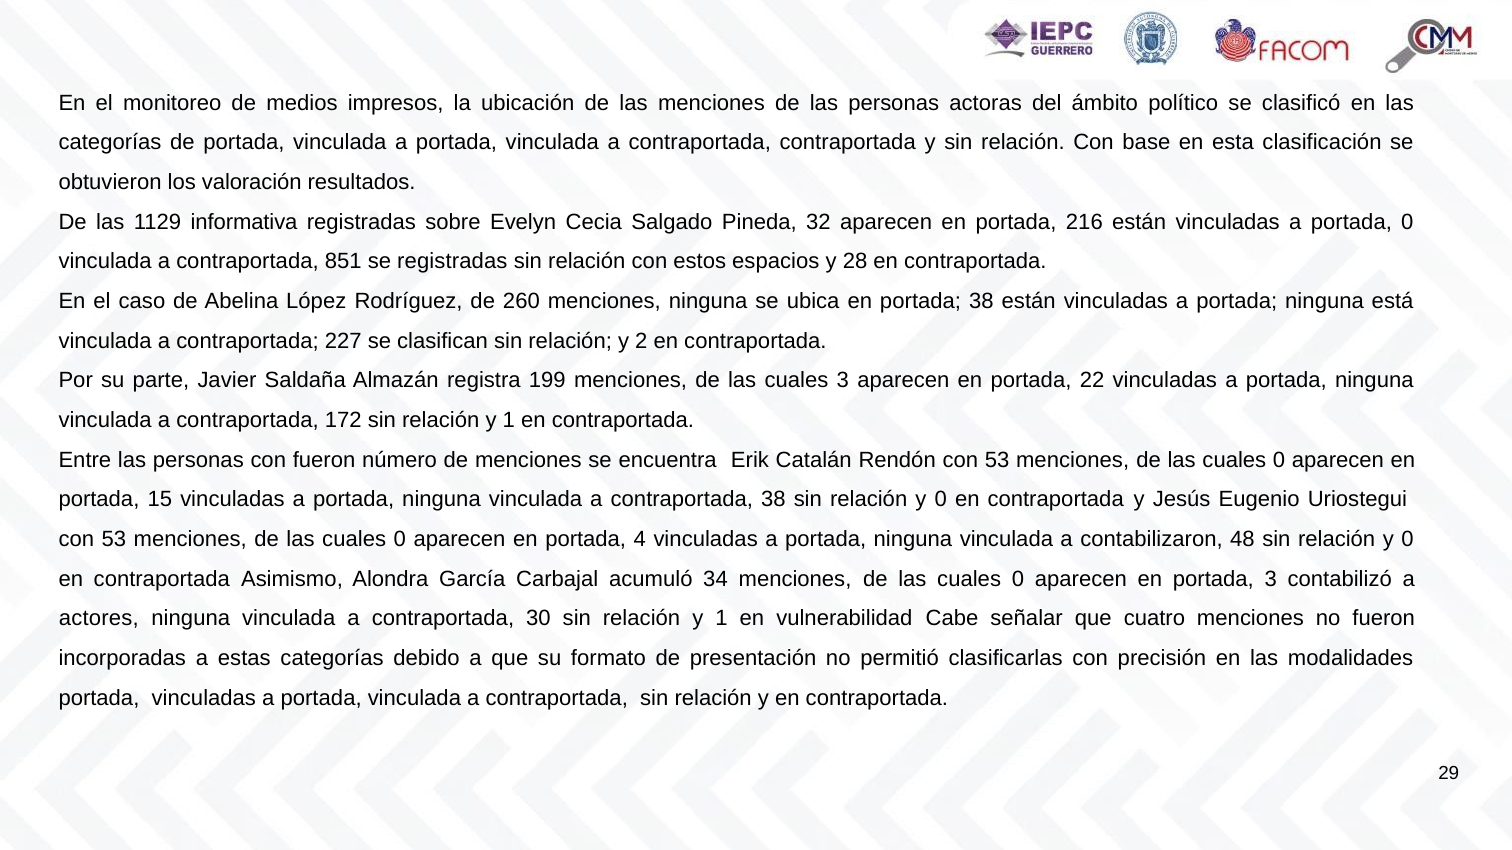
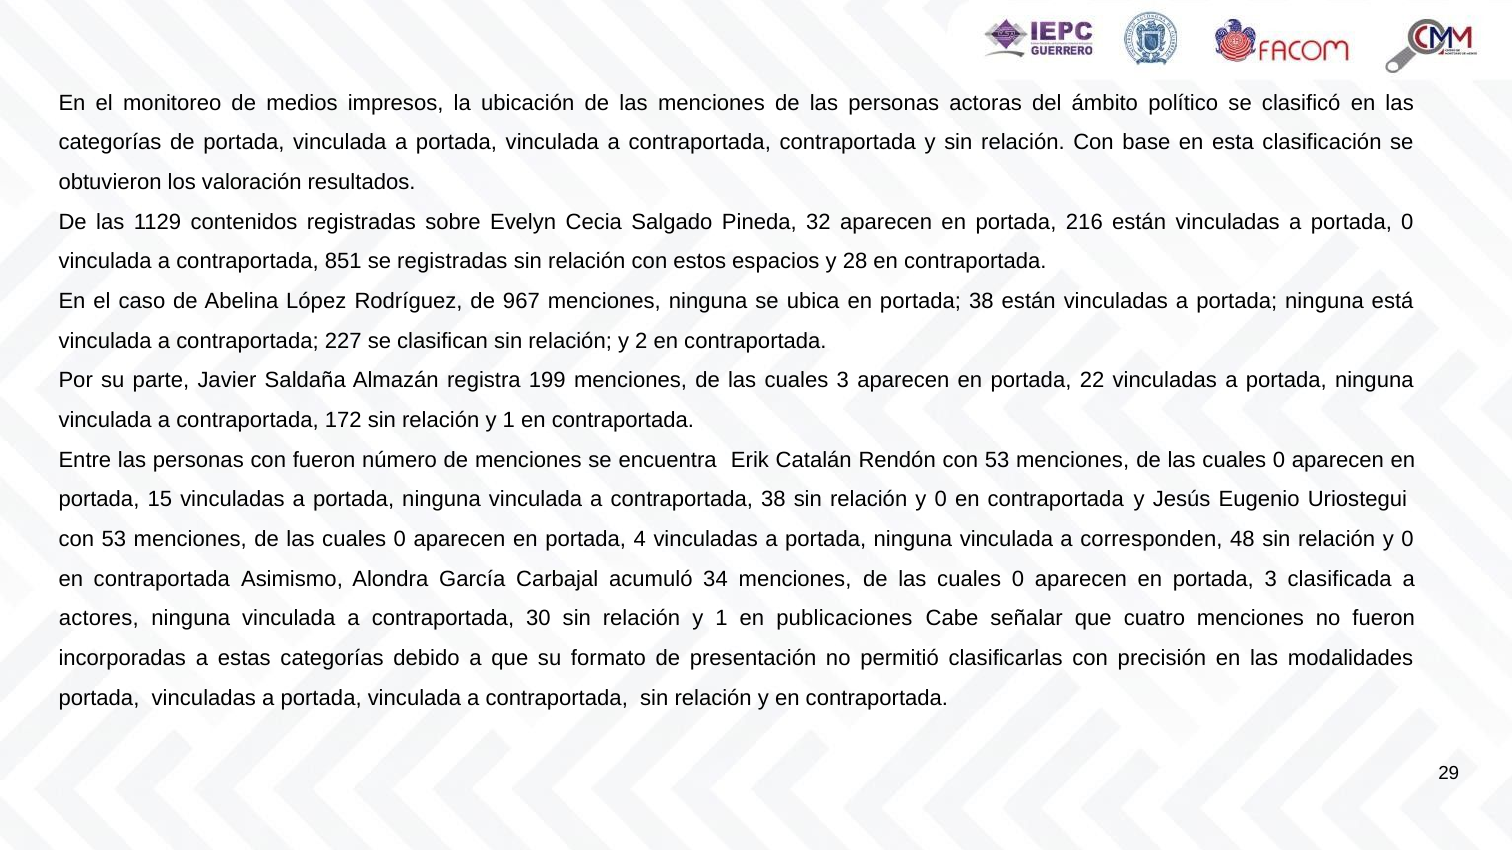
informativa: informativa -> contenidos
260: 260 -> 967
contabilizaron: contabilizaron -> corresponden
contabilizó: contabilizó -> clasificada
vulnerabilidad: vulnerabilidad -> publicaciones
